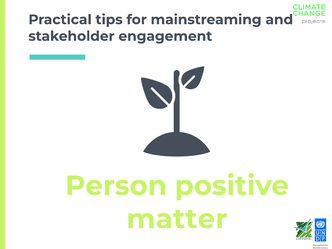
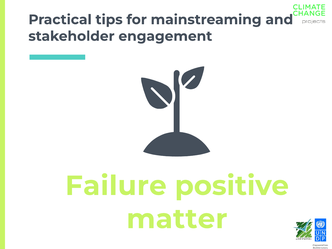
Person: Person -> Failure
